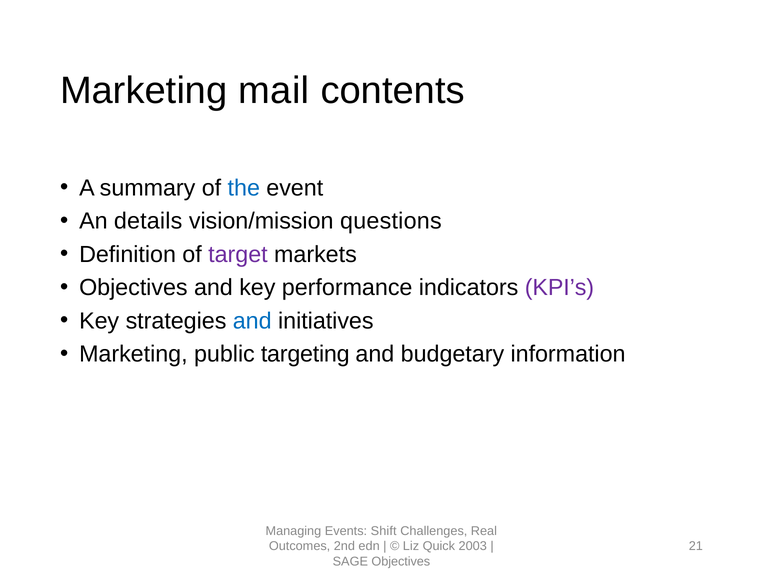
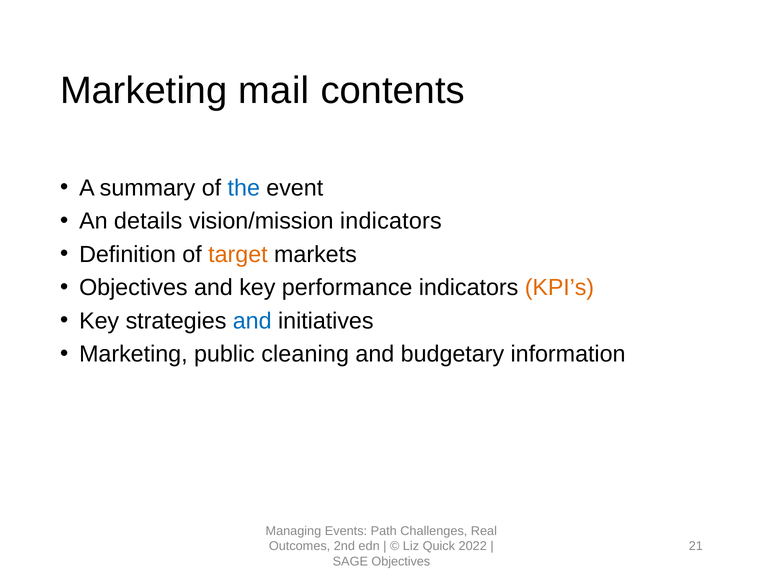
vision/mission questions: questions -> indicators
target colour: purple -> orange
KPI’s colour: purple -> orange
targeting: targeting -> cleaning
Shift: Shift -> Path
2003: 2003 -> 2022
